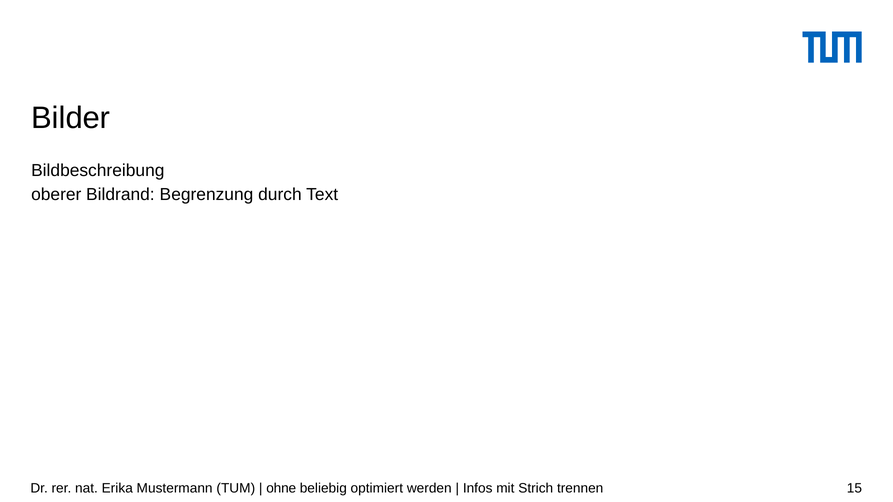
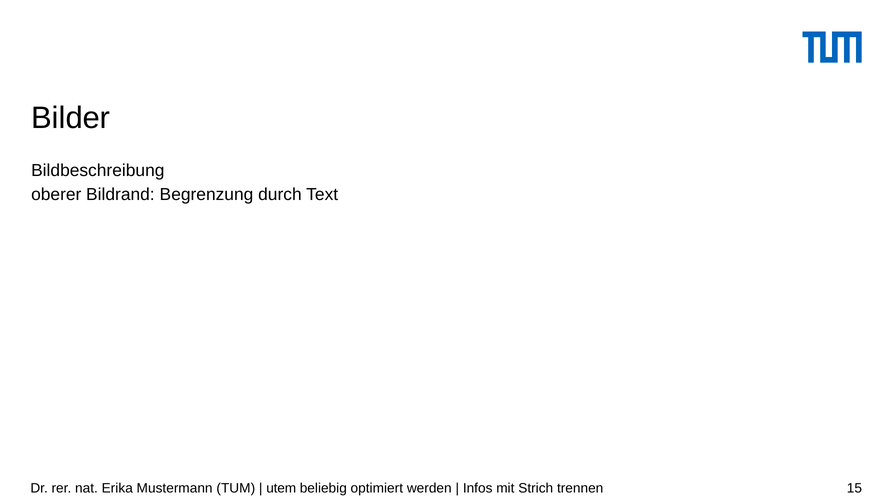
ohne: ohne -> utem
